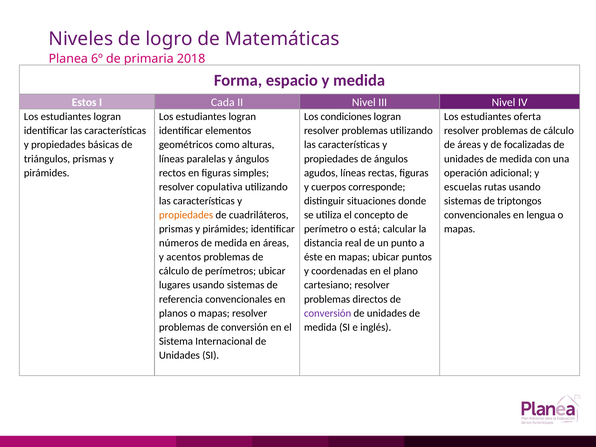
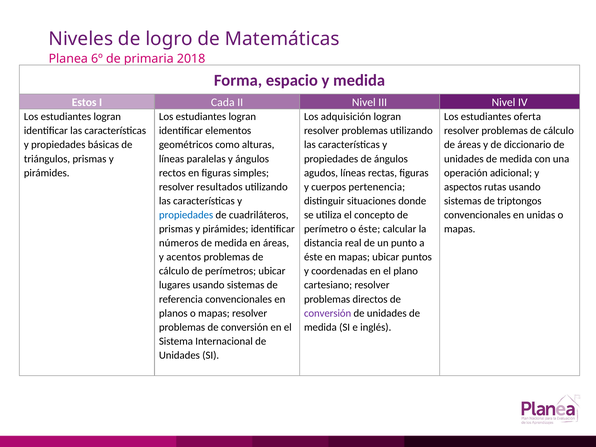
condiciones: condiciones -> adquisición
focalizadas: focalizadas -> diccionario
copulativa: copulativa -> resultados
corresponde: corresponde -> pertenencia
escuelas: escuelas -> aspectos
propiedades at (186, 215) colour: orange -> blue
lengua: lengua -> unidas
o está: está -> éste
